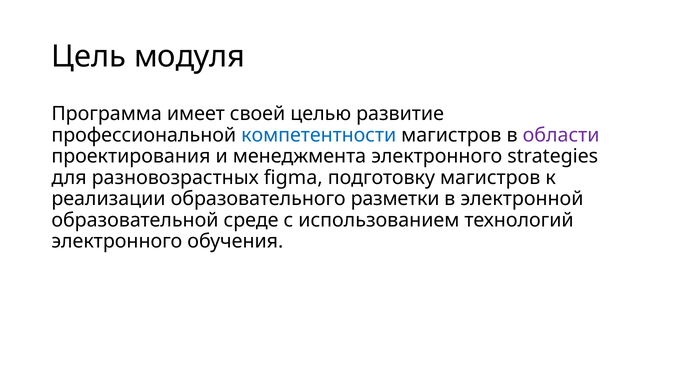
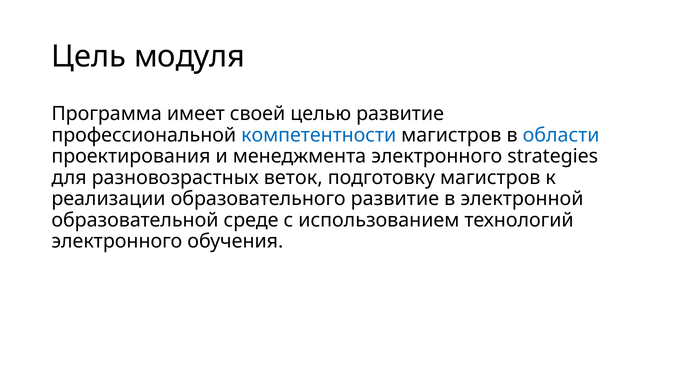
области colour: purple -> blue
figma: figma -> веток
образовательного разметки: разметки -> развитие
